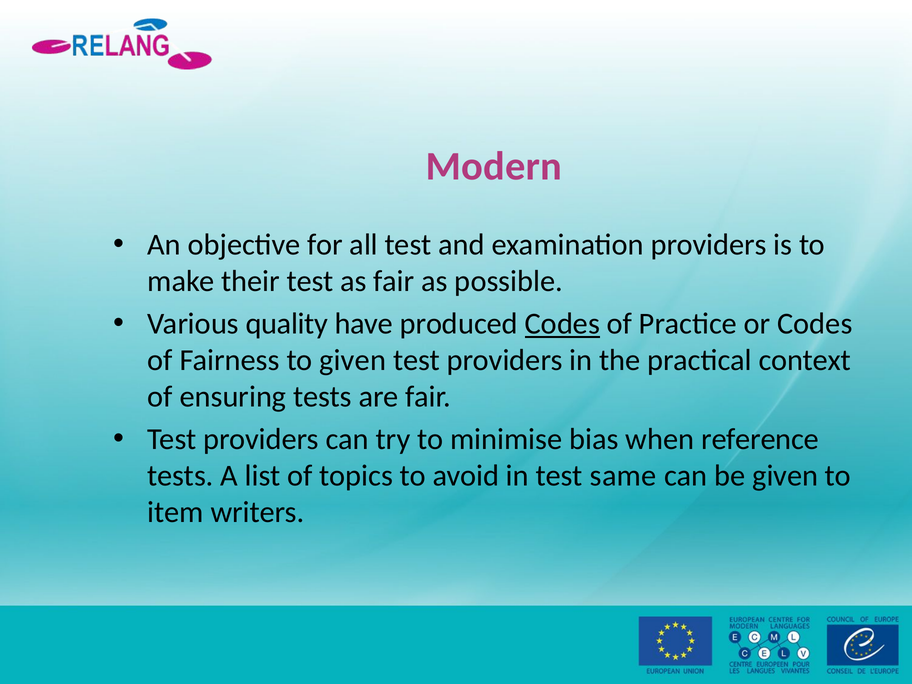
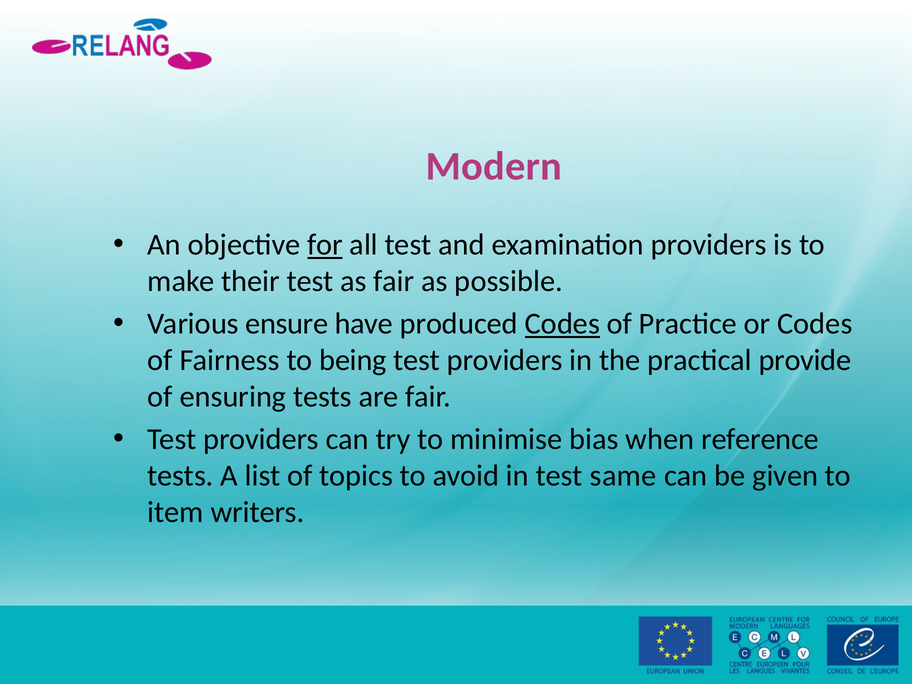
for underline: none -> present
quality: quality -> ensure
to given: given -> being
context: context -> provide
